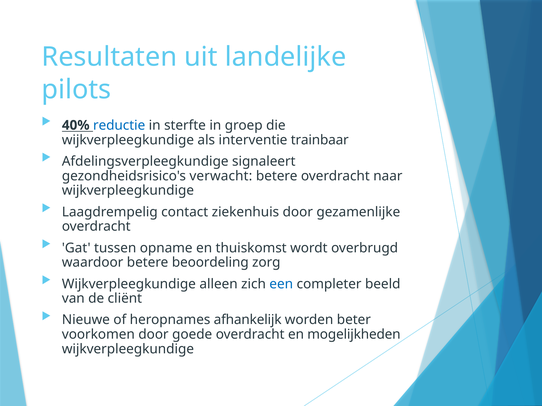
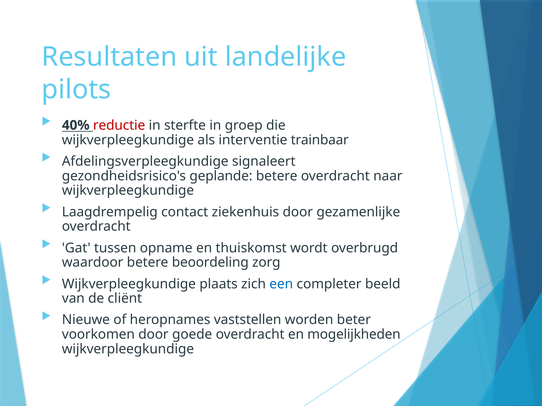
reductie colour: blue -> red
verwacht: verwacht -> geplande
alleen: alleen -> plaats
afhankelijk: afhankelijk -> vaststellen
